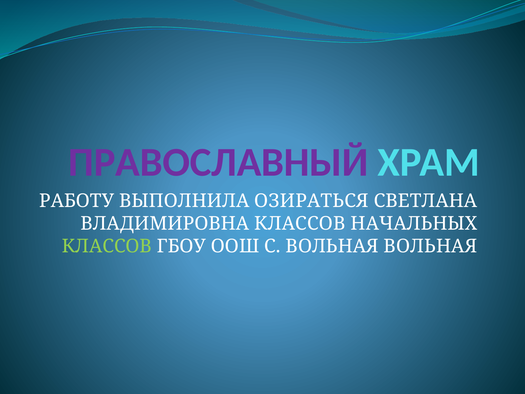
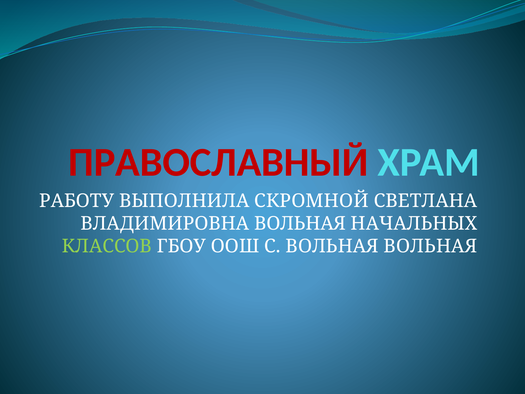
ПРАВОСЛАВНЫЙ colour: purple -> red
ОЗИРАТЬСЯ: ОЗИРАТЬСЯ -> СКРОМНОЙ
ВЛАДИМИРОВНА КЛАССОВ: КЛАССОВ -> ВОЛЬНАЯ
